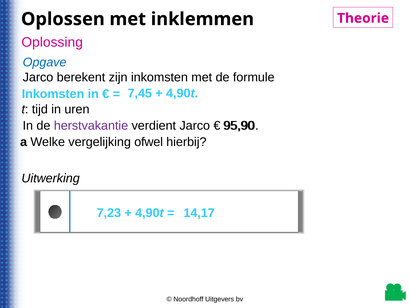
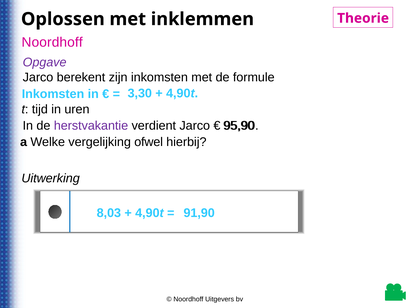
Oplossing at (52, 42): Oplossing -> Noordhoff
Opgave colour: blue -> purple
7,45: 7,45 -> 3,30
7,23: 7,23 -> 8,03
14,17: 14,17 -> 91,90
